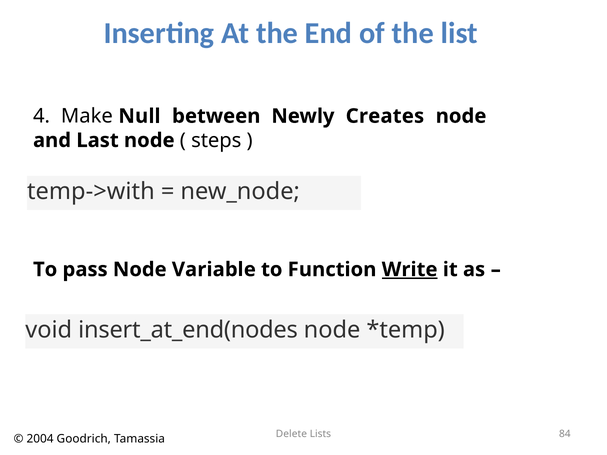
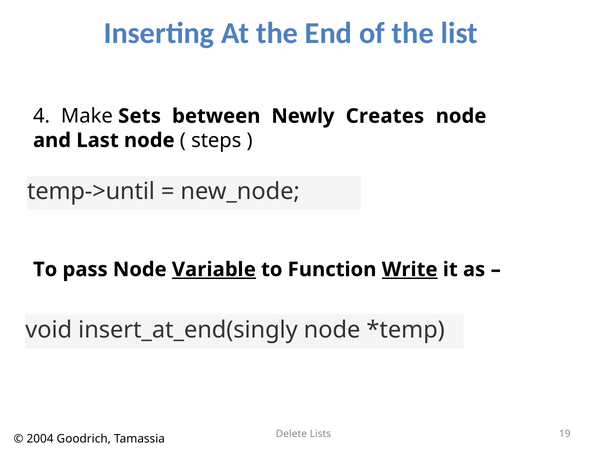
Null: Null -> Sets
temp->with: temp->with -> temp->until
Variable underline: none -> present
insert_at_end(nodes: insert_at_end(nodes -> insert_at_end(singly
84: 84 -> 19
